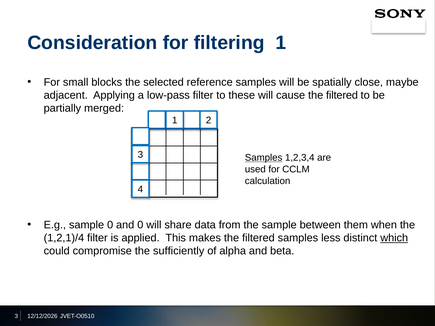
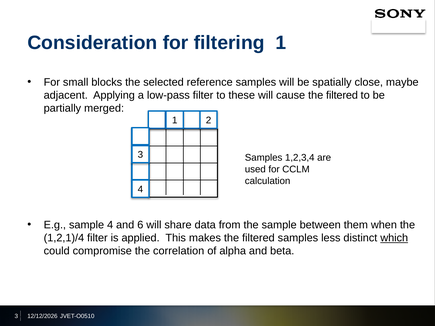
Samples at (264, 158) underline: present -> none
sample 0: 0 -> 4
and 0: 0 -> 6
sufficiently: sufficiently -> correlation
